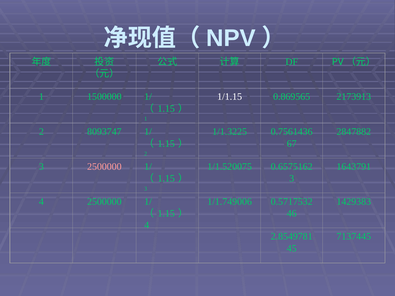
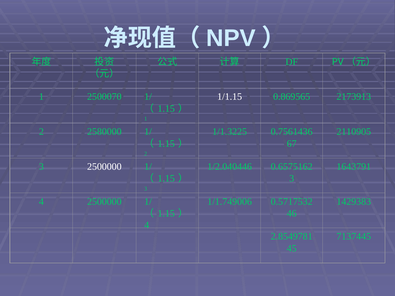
1500000: 1500000 -> 2500070
8093747: 8093747 -> 2580000
2847882: 2847882 -> 2110905
2500000 at (104, 167) colour: pink -> white
1/1.520075: 1/1.520075 -> 1/2.040446
